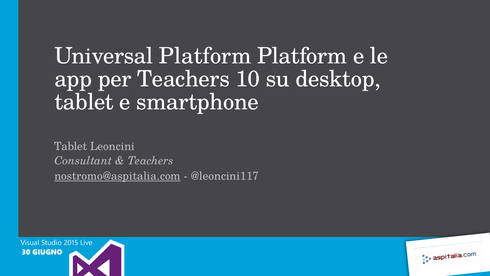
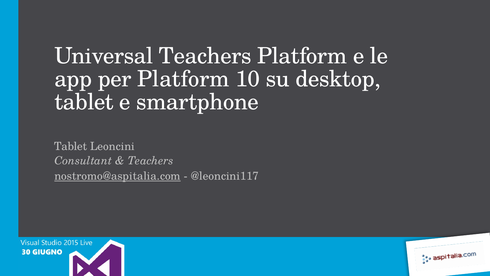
Universal Platform: Platform -> Teachers
per Teachers: Teachers -> Platform
